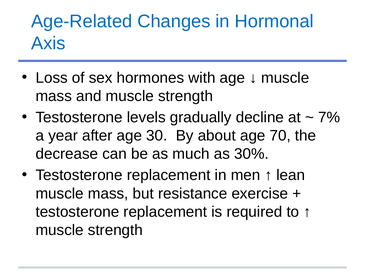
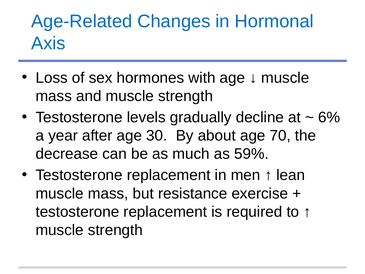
7%: 7% -> 6%
30%: 30% -> 59%
